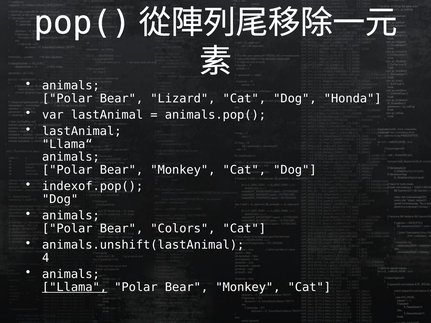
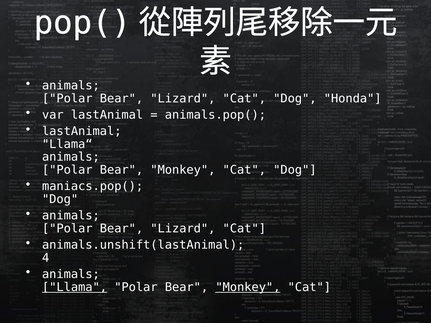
indexof.pop(: indexof.pop( -> maniacs.pop(
Colors at (183, 229): Colors -> Lizard
Monkey at (248, 287) underline: none -> present
